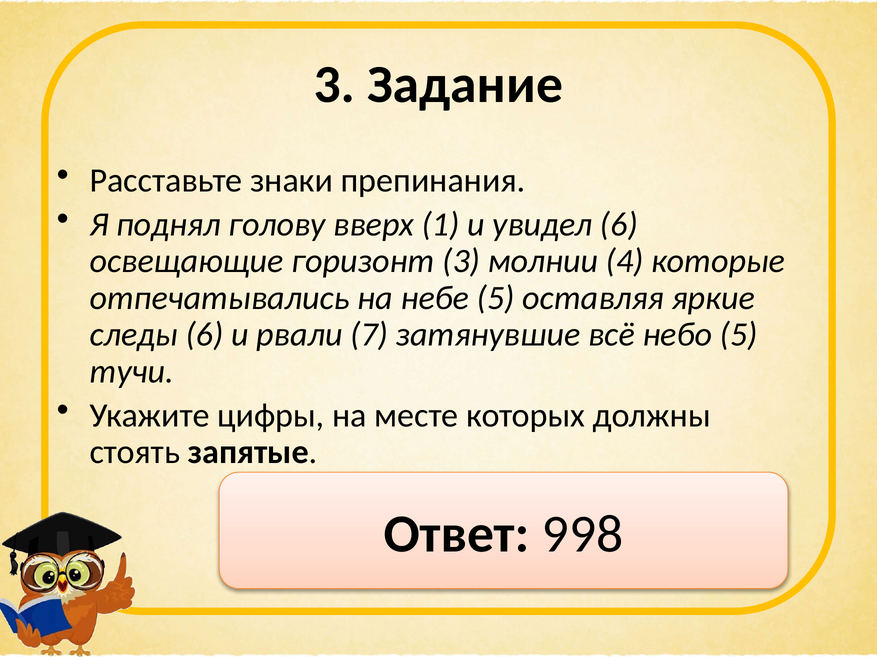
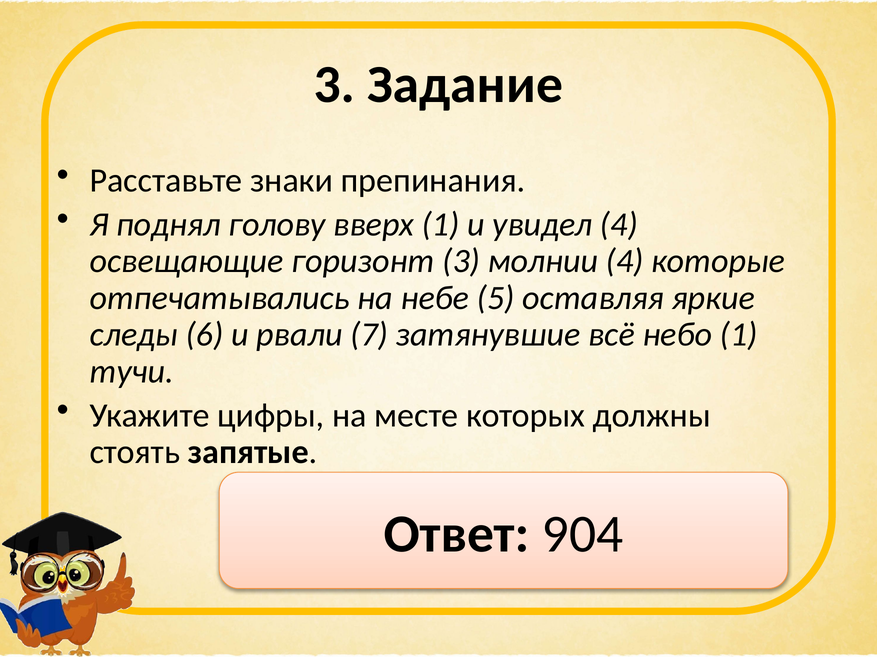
увидел 6: 6 -> 4
небо 5: 5 -> 1
998: 998 -> 904
